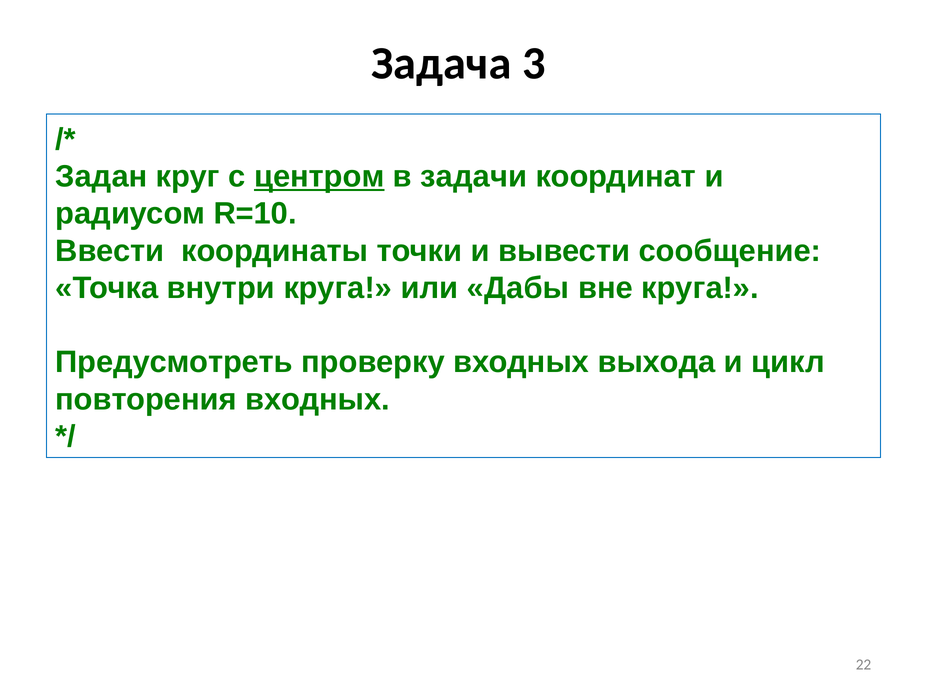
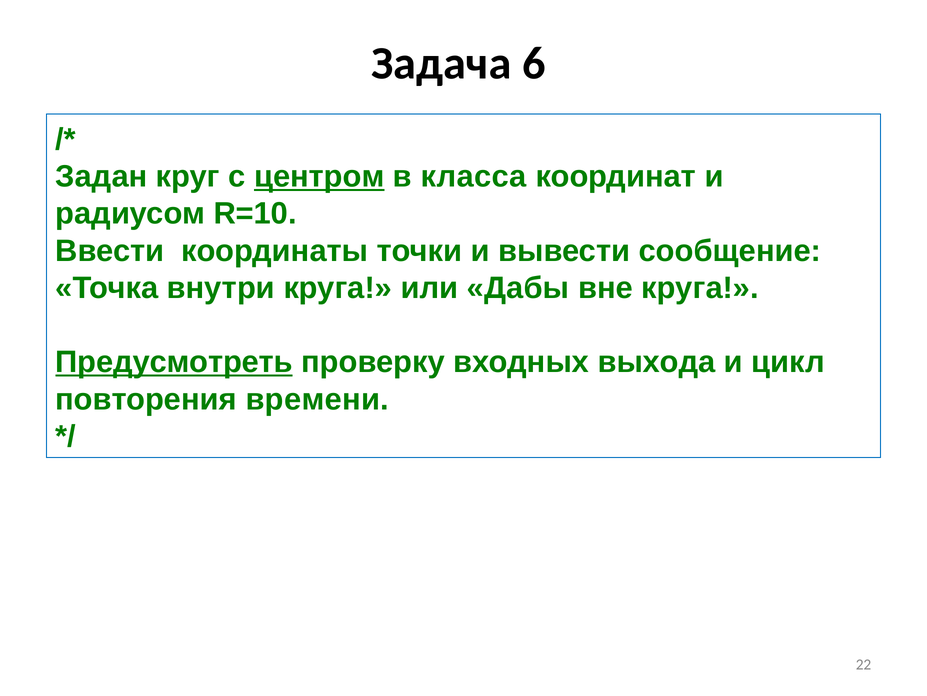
3: 3 -> 6
задачи: задачи -> класса
Предусмотреть underline: none -> present
повторения входных: входных -> времени
